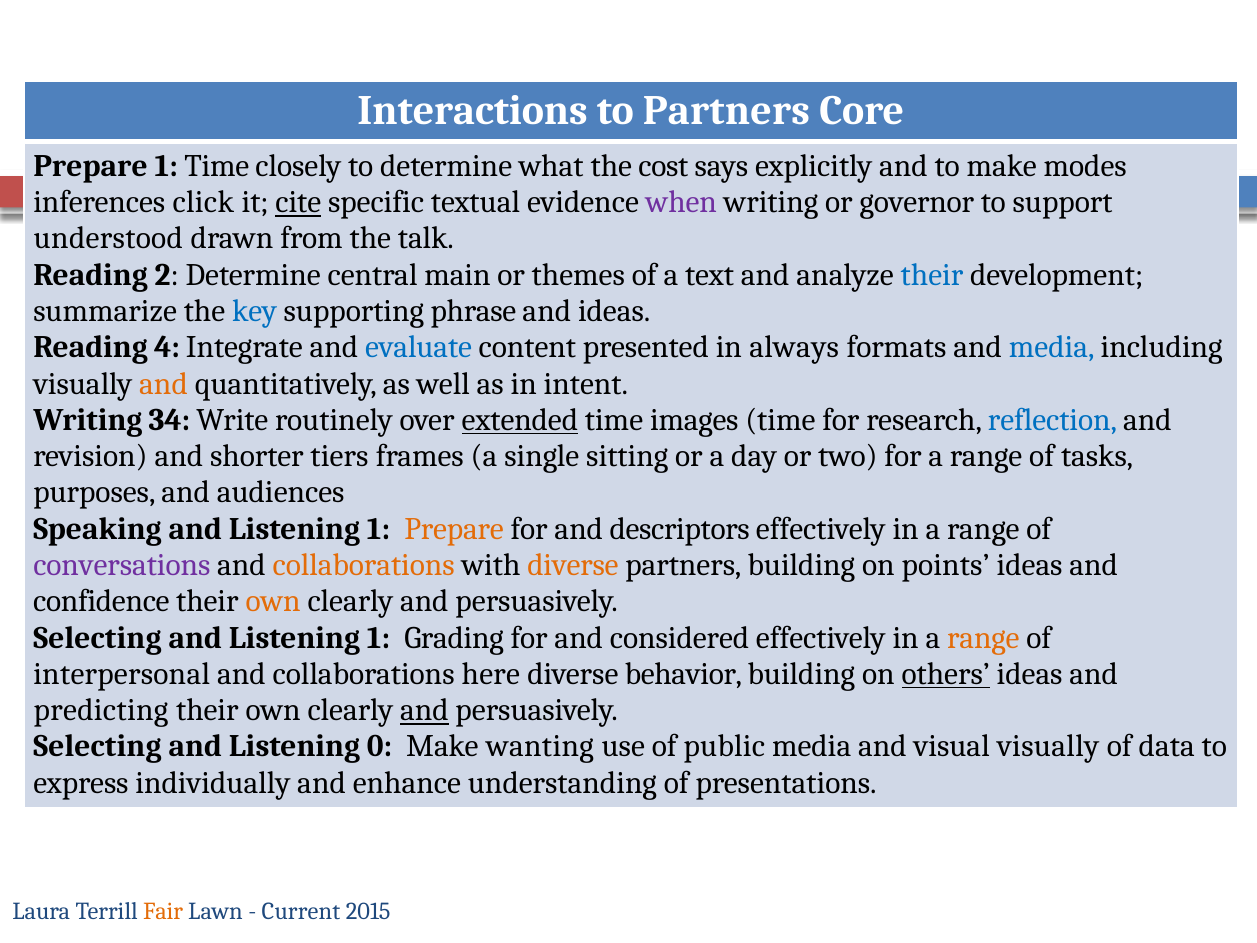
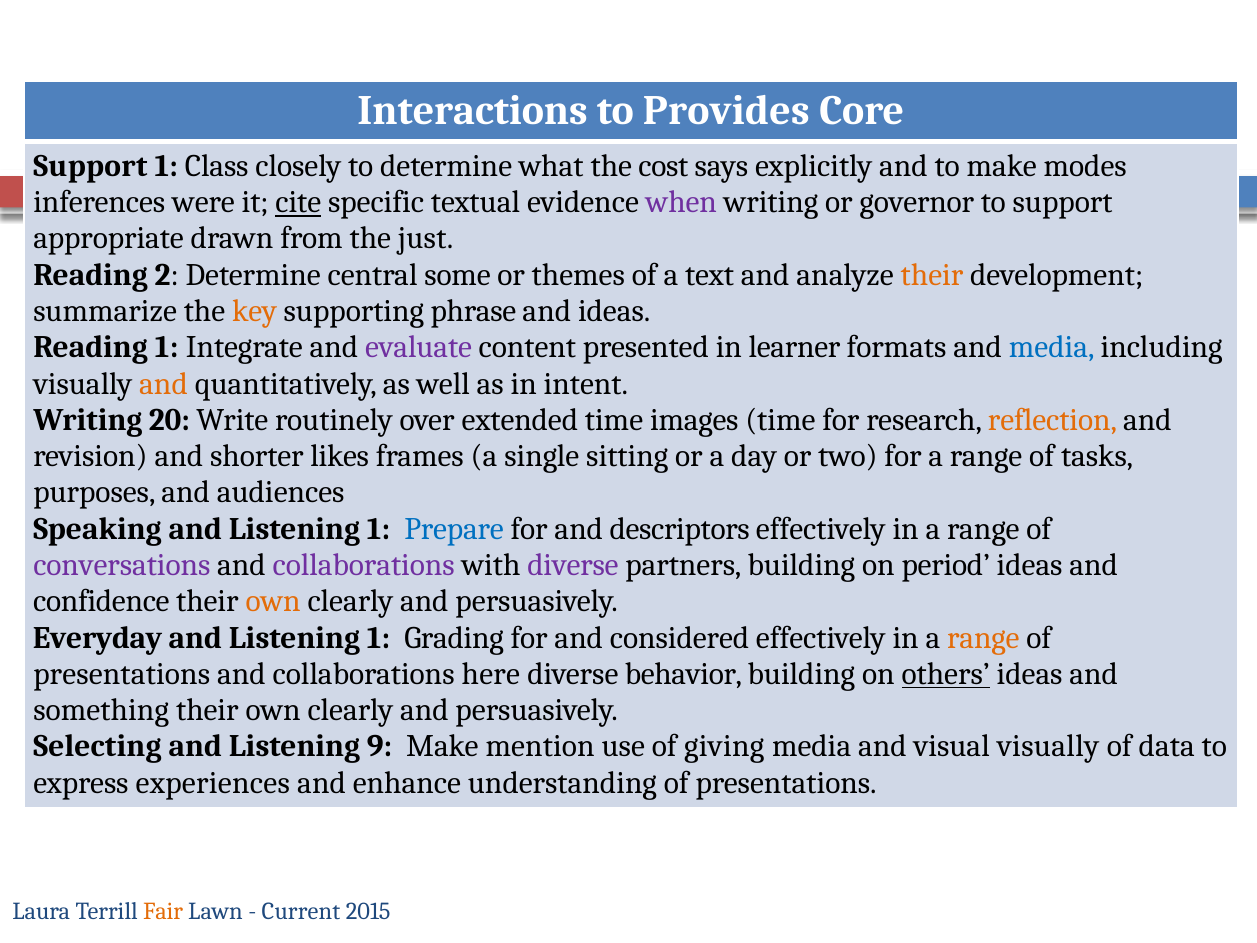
to Partners: Partners -> Provides
Prepare at (90, 166): Prepare -> Support
1 Time: Time -> Class
click: click -> were
understood: understood -> appropriate
talk: talk -> just
main: main -> some
their at (932, 275) colour: blue -> orange
key colour: blue -> orange
Reading 4: 4 -> 1
evaluate colour: blue -> purple
always: always -> learner
34: 34 -> 20
extended underline: present -> none
reflection colour: blue -> orange
tiers: tiers -> likes
Prepare at (454, 529) colour: orange -> blue
collaborations at (364, 565) colour: orange -> purple
diverse at (573, 565) colour: orange -> purple
points: points -> period
Selecting at (97, 638): Selecting -> Everyday
interpersonal at (122, 674): interpersonal -> presentations
predicting: predicting -> something
and at (424, 710) underline: present -> none
0: 0 -> 9
wanting: wanting -> mention
public: public -> giving
individually: individually -> experiences
